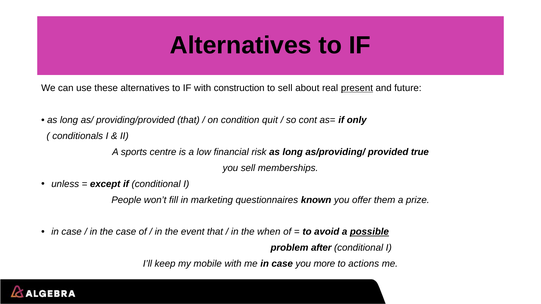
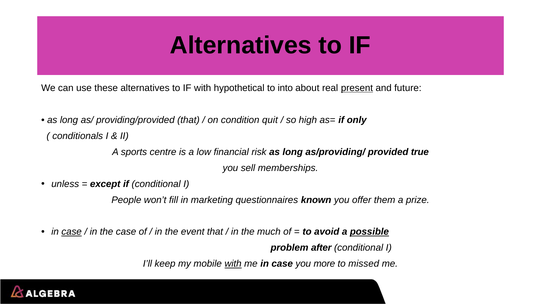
construction: construction -> hypothetical
to sell: sell -> into
cont: cont -> high
case at (72, 232) underline: none -> present
when: when -> much
with at (233, 264) underline: none -> present
actions: actions -> missed
